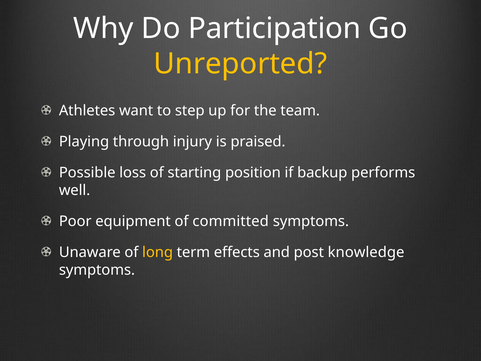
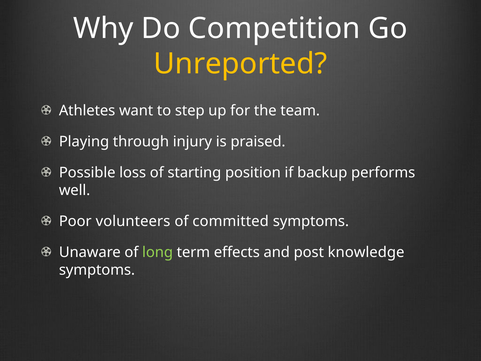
Participation: Participation -> Competition
equipment: equipment -> volunteers
long colour: yellow -> light green
